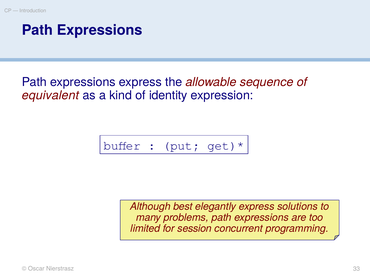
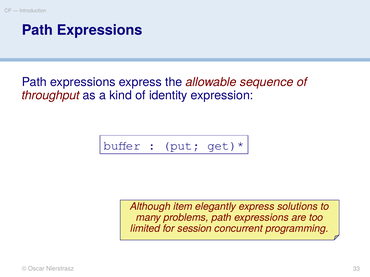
equivalent: equivalent -> throughput
best: best -> item
